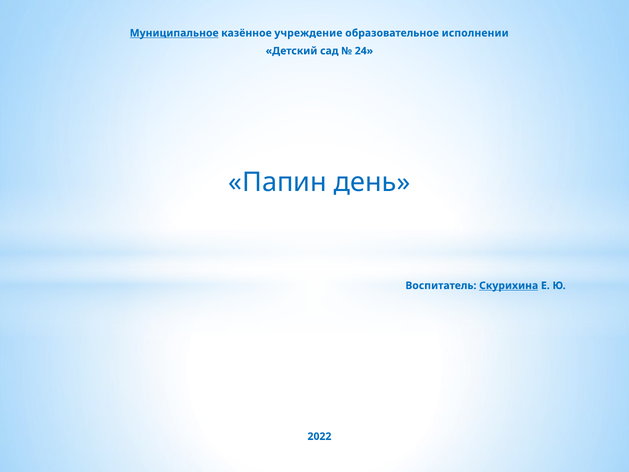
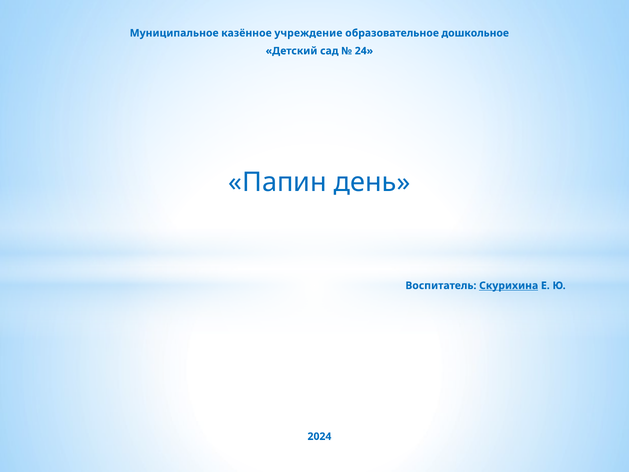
Муниципальное underline: present -> none
исполнении: исполнении -> дошкольное
2022: 2022 -> 2024
